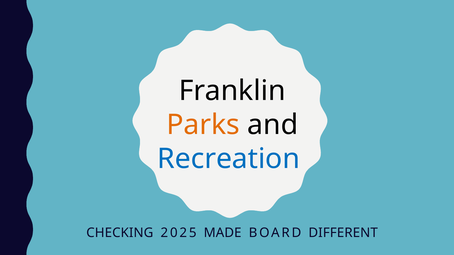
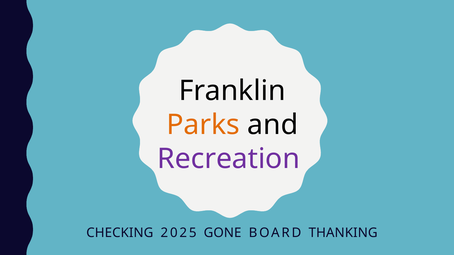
Recreation colour: blue -> purple
MADE: MADE -> GONE
DIFFERENT: DIFFERENT -> THANKING
